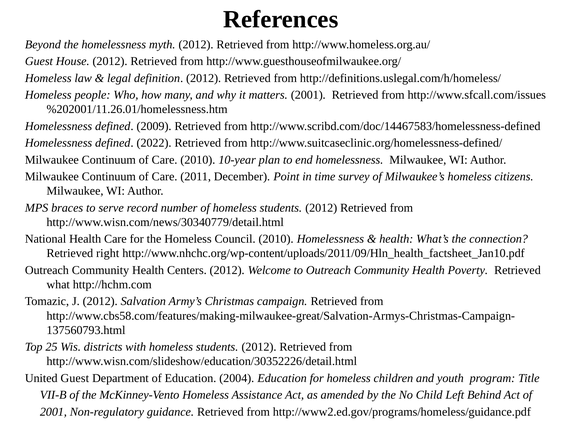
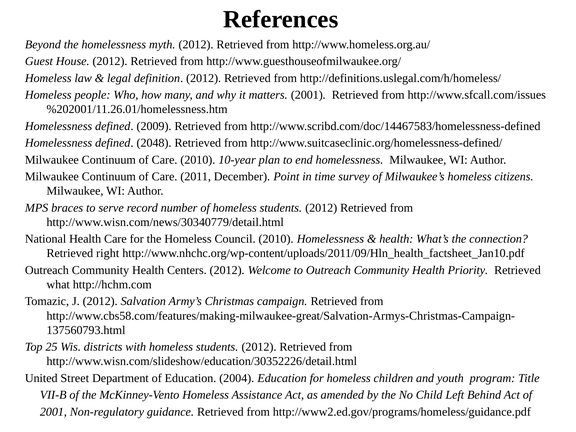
2022: 2022 -> 2048
Poverty: Poverty -> Priority
United Guest: Guest -> Street
